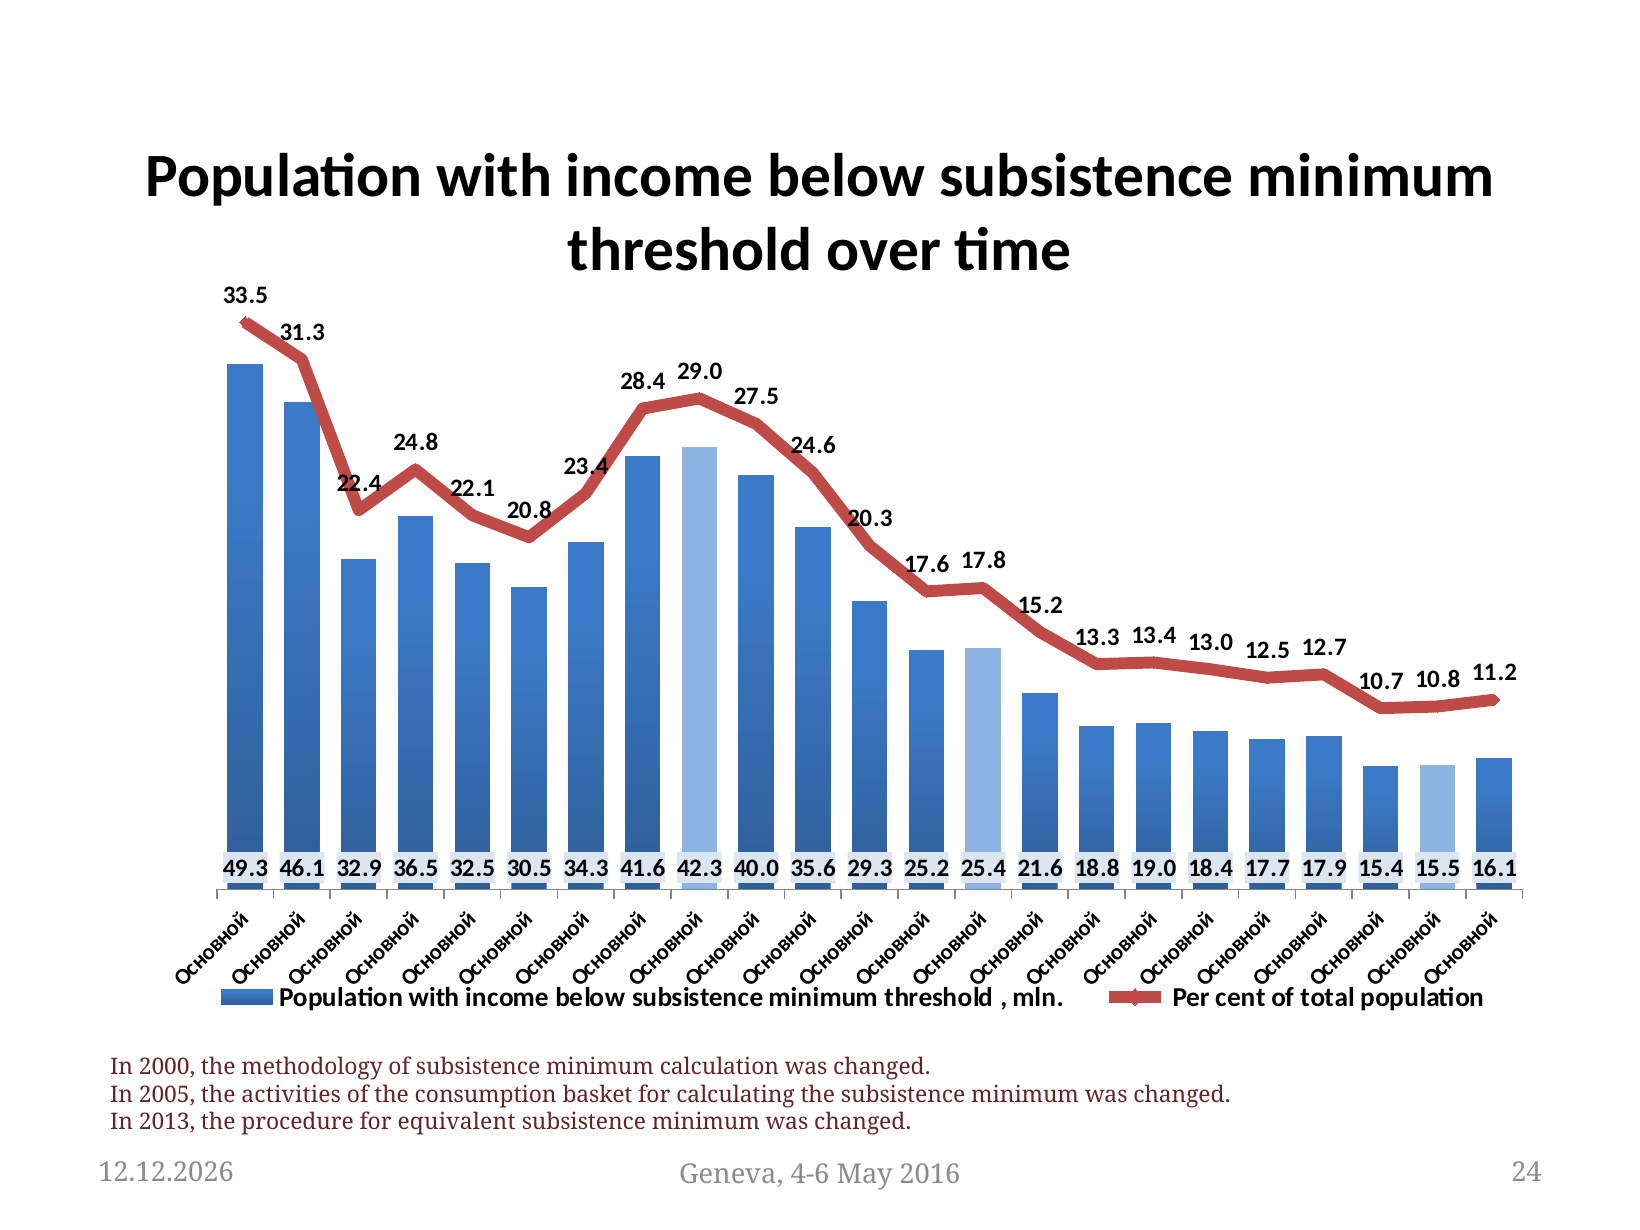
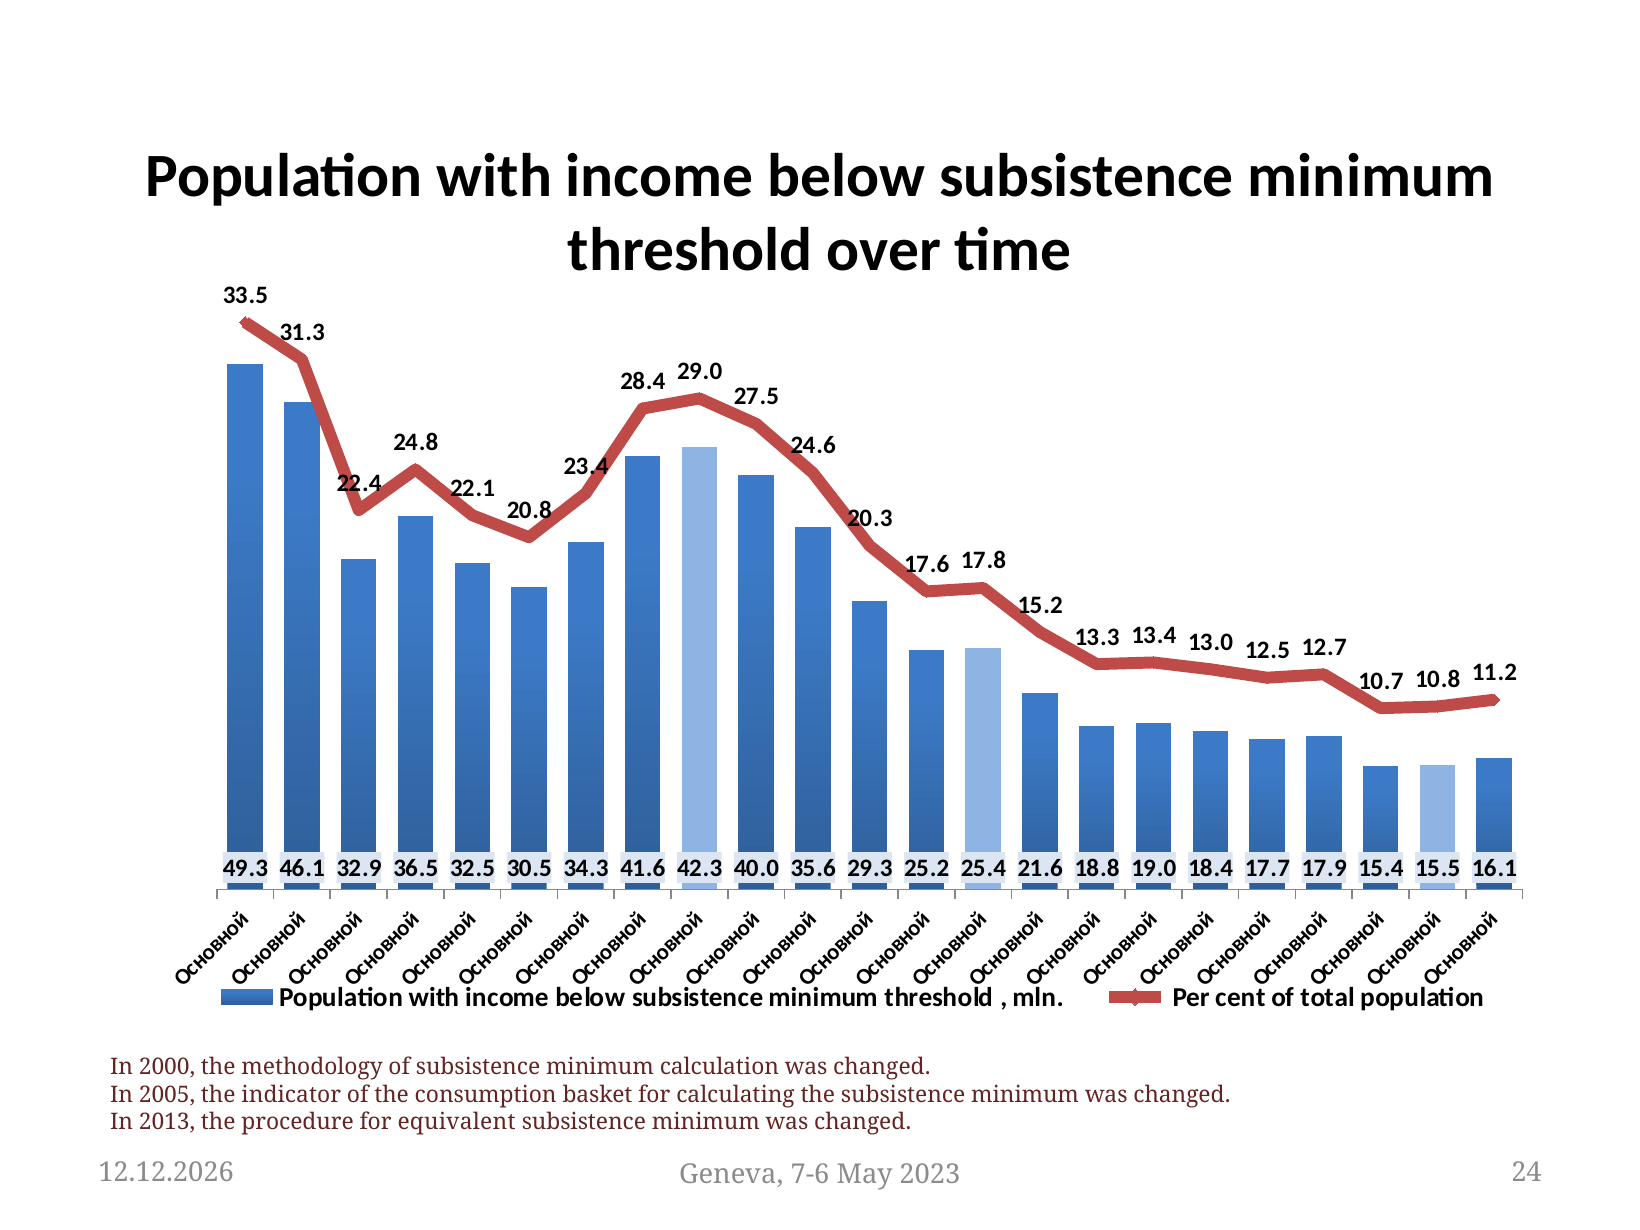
activities: activities -> indicator
4-6: 4-6 -> 7-6
2016: 2016 -> 2023
